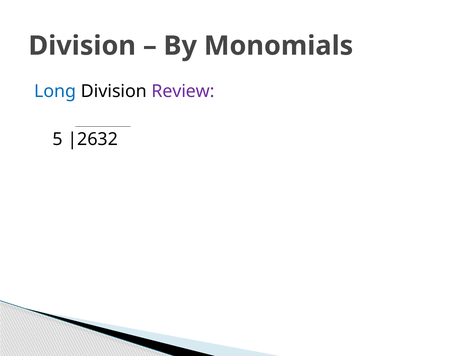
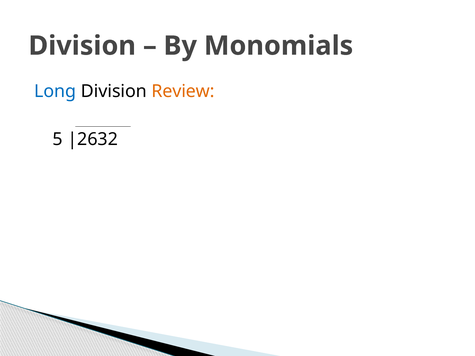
Review colour: purple -> orange
